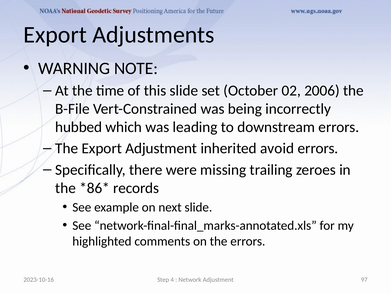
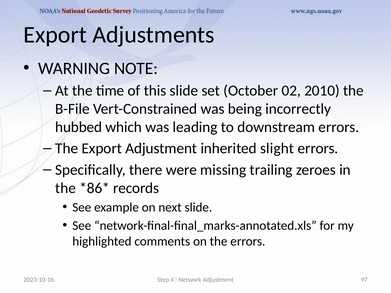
2006: 2006 -> 2010
avoid: avoid -> slight
